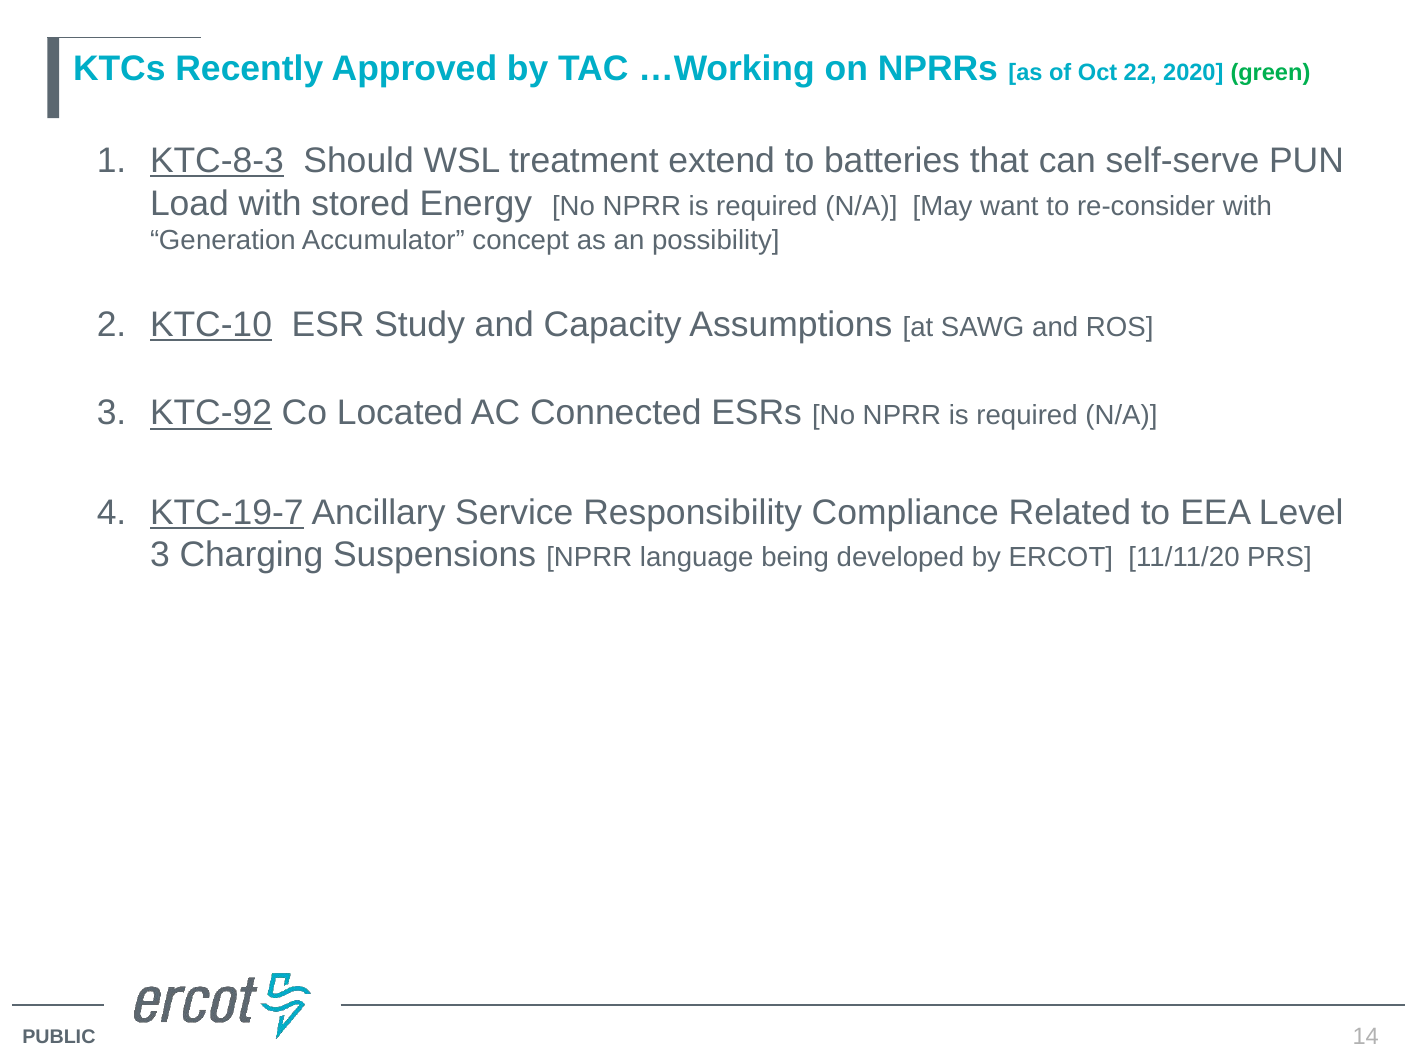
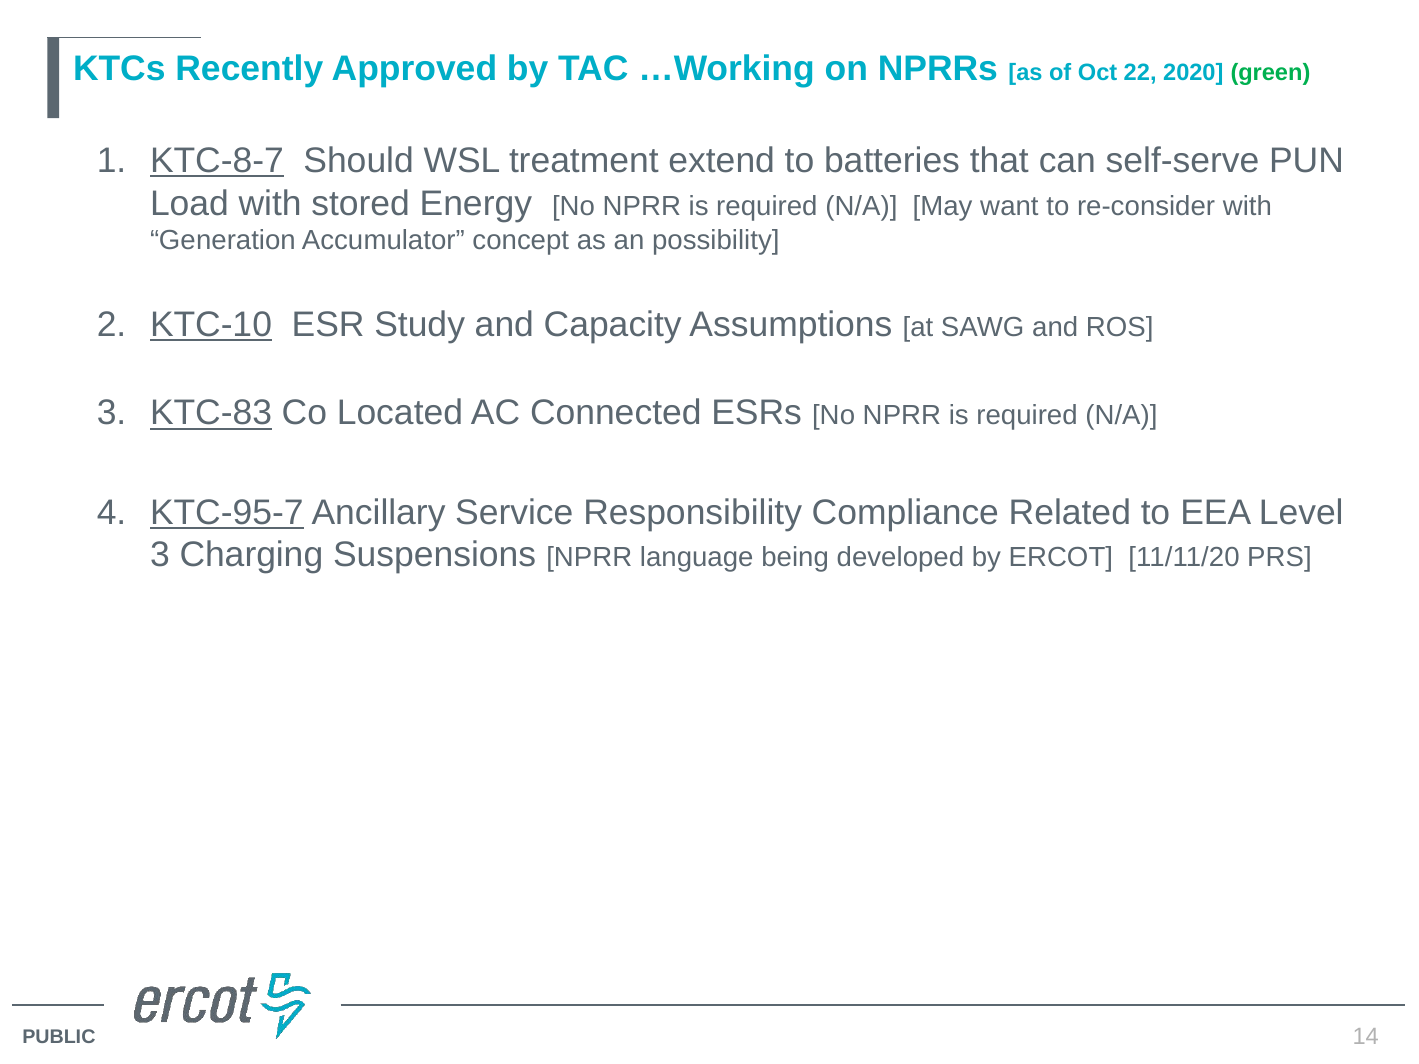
KTC-8-3: KTC-8-3 -> KTC-8-7
KTC-92: KTC-92 -> KTC-83
KTC-19-7: KTC-19-7 -> KTC-95-7
